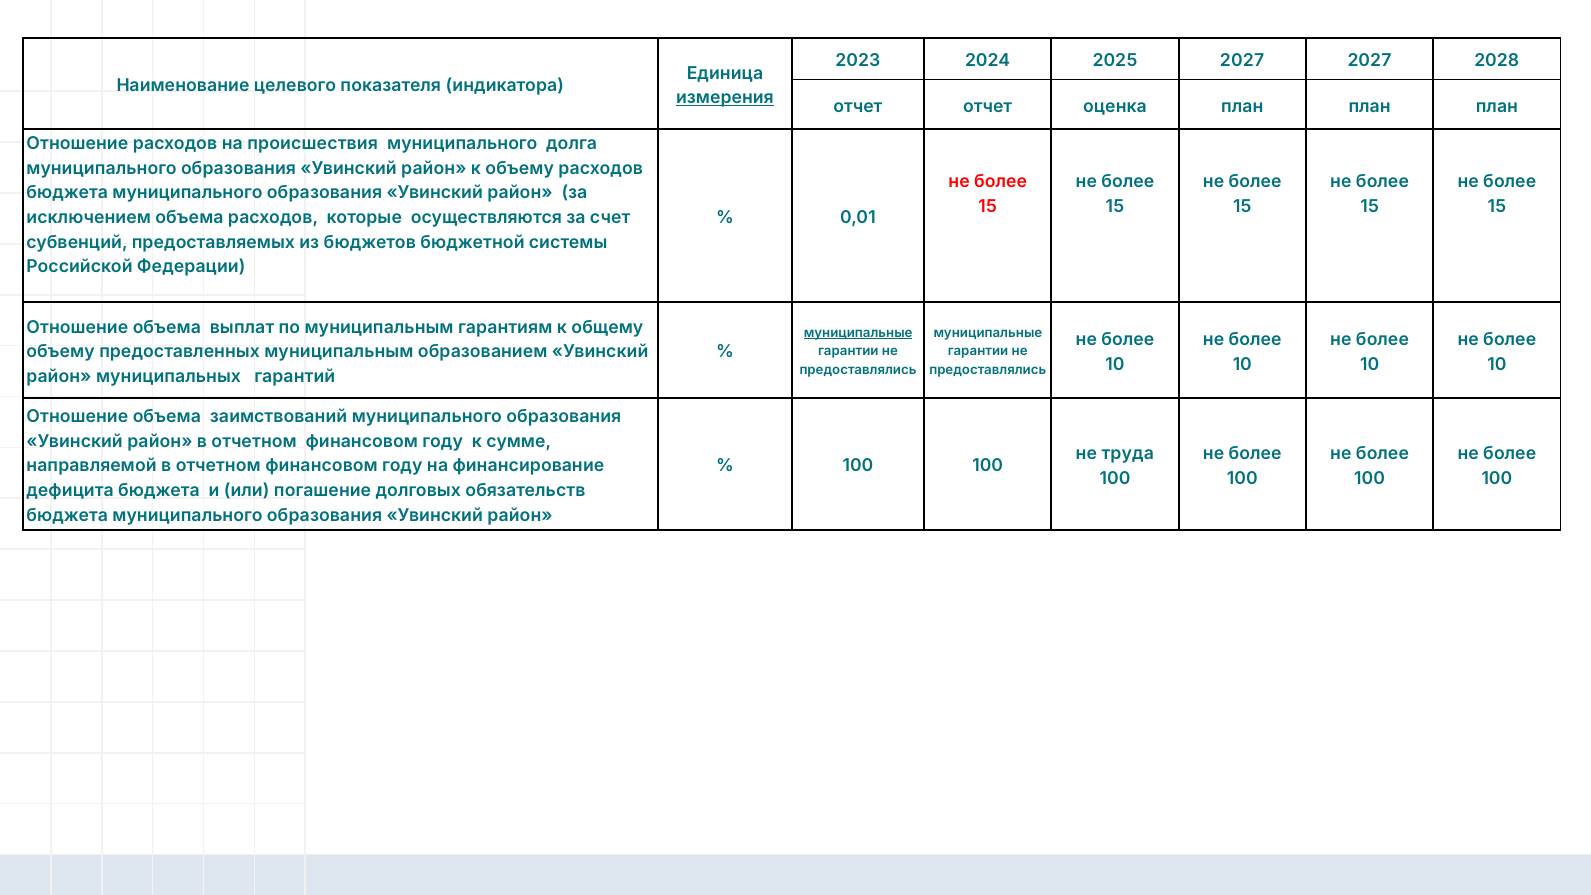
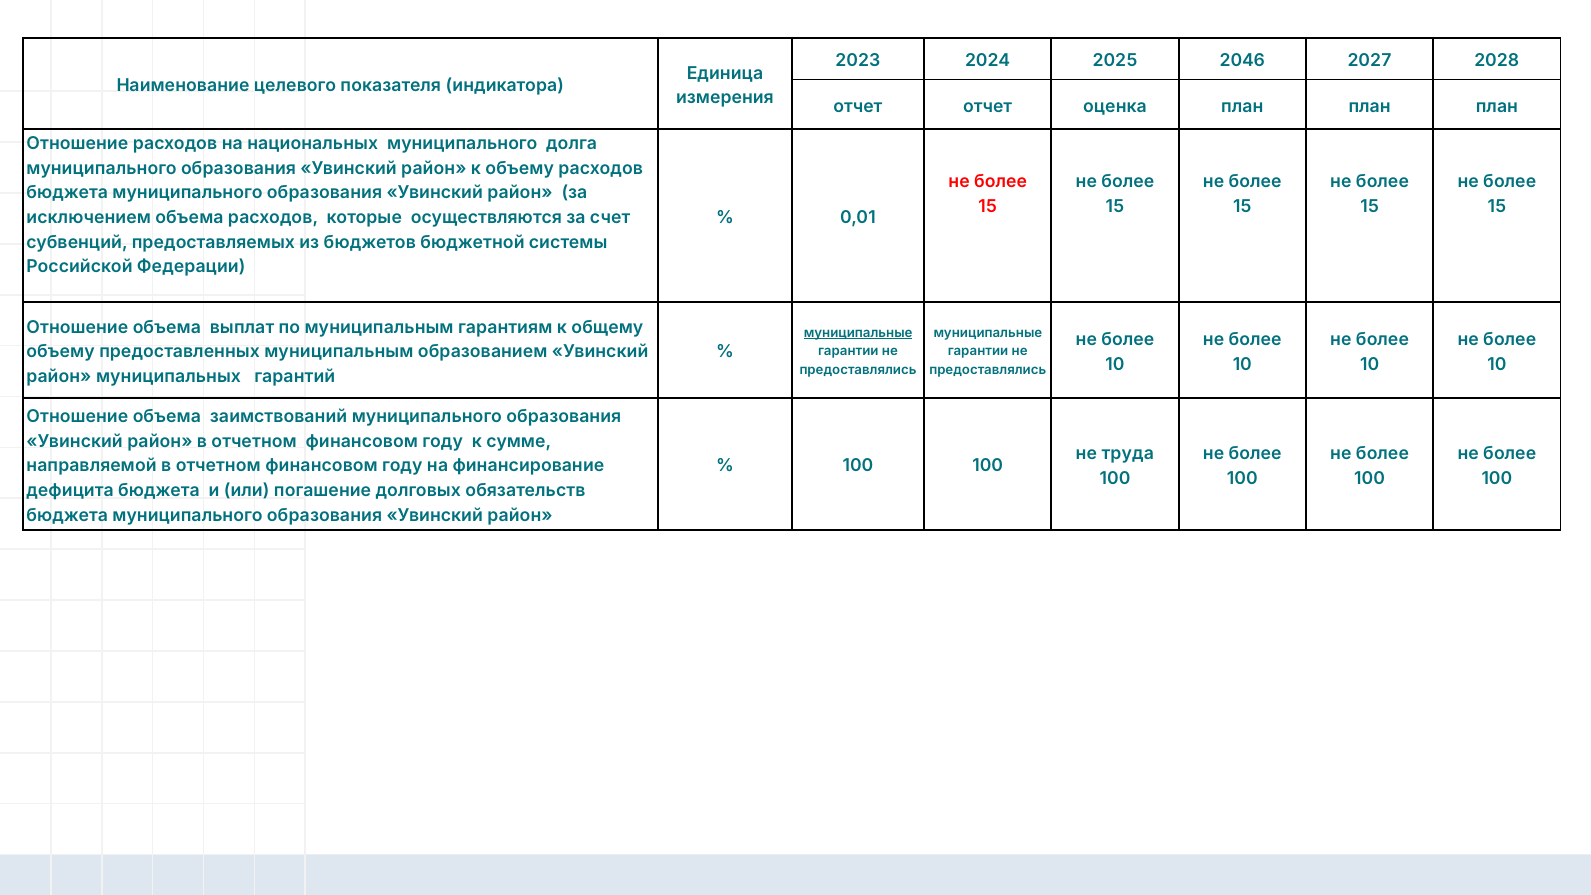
2025 2027: 2027 -> 2046
измерения underline: present -> none
происшествия: происшествия -> национальных
